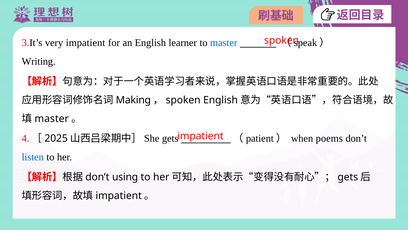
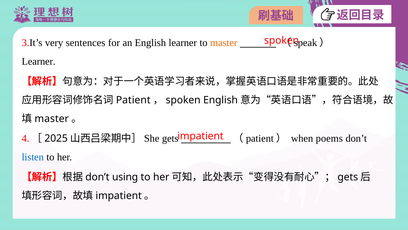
very impatient: impatient -> sentences
master at (224, 43) colour: blue -> orange
Writing at (39, 61): Writing -> Learner
Making: Making -> Patient
